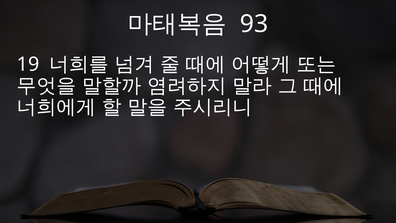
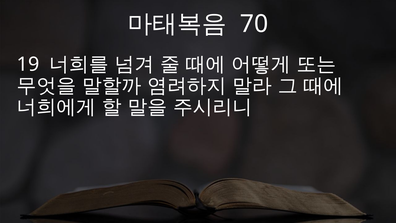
93: 93 -> 70
